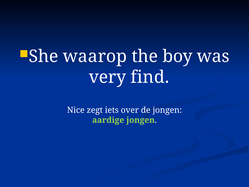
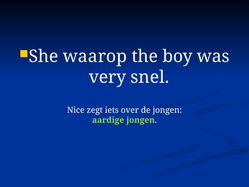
find: find -> snel
